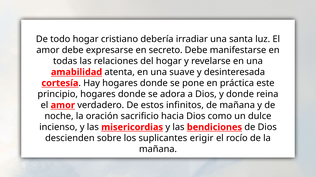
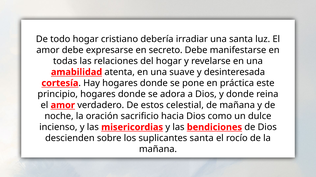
infinitos: infinitos -> celestial
suplicantes erigir: erigir -> santa
